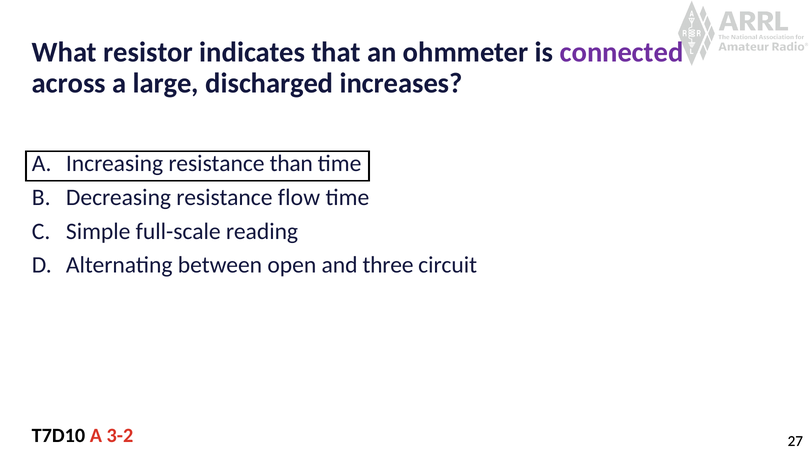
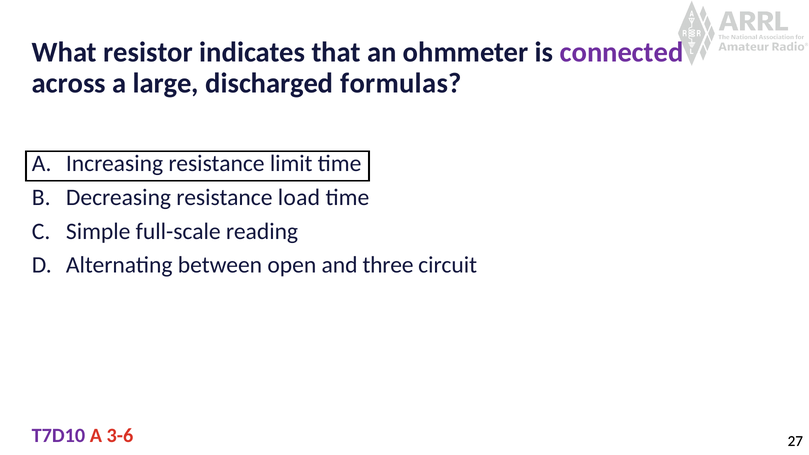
increases: increases -> formulas
than: than -> limit
flow: flow -> load
T7D10 colour: black -> purple
3-2: 3-2 -> 3-6
